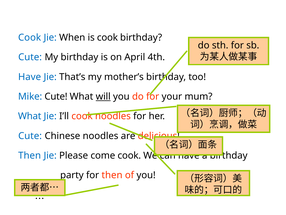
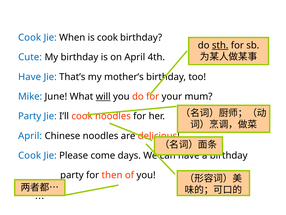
sth underline: none -> present
Mike Cute: Cute -> June
What at (30, 116): What -> Party
Cute at (30, 136): Cute -> April
Then at (30, 155): Then -> Cook
come cook: cook -> days
